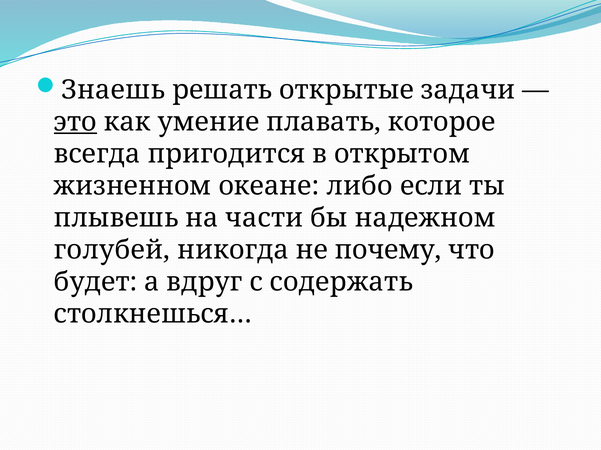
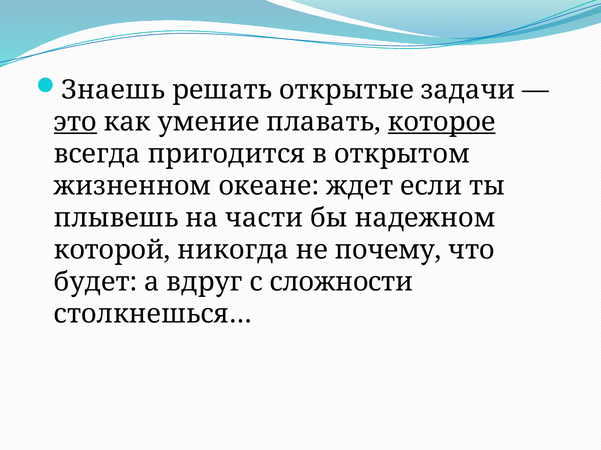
которое underline: none -> present
либо: либо -> ждет
голубей: голубей -> которой
содержать: содержать -> сложности
